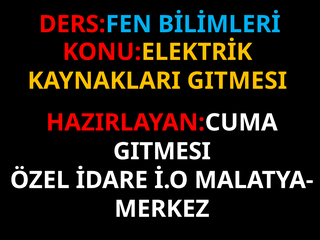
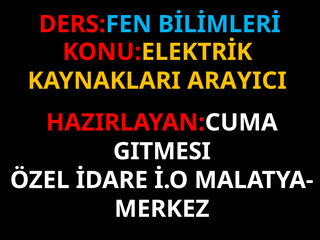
KAYNAKLARI GITMESI: GITMESI -> ARAYICI
